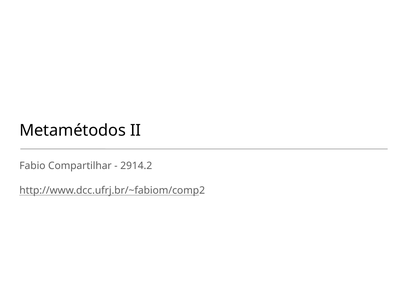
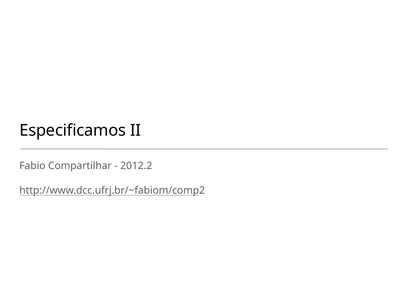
Metamétodos: Metamétodos -> Especificamos
2914.2: 2914.2 -> 2012.2
